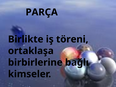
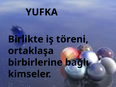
PARÇA: PARÇA -> YUFKA
